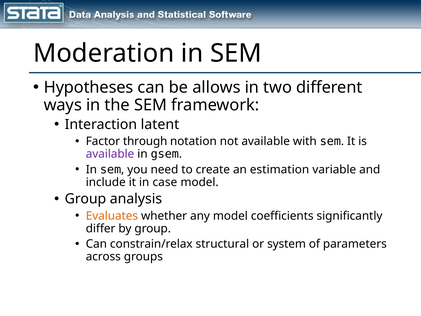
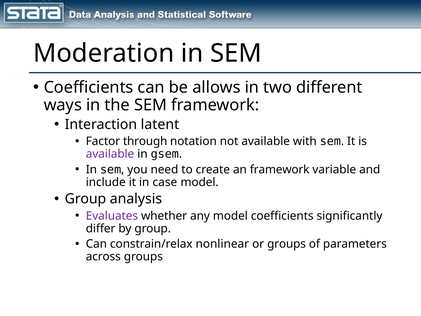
Hypotheses at (89, 87): Hypotheses -> Coefficients
an estimation: estimation -> framework
Evaluates colour: orange -> purple
structural: structural -> nonlinear
or system: system -> groups
